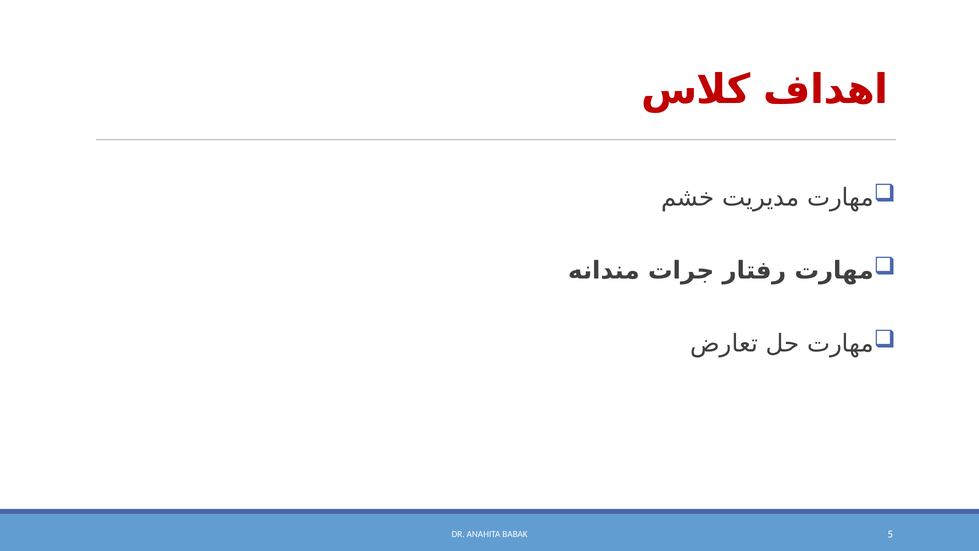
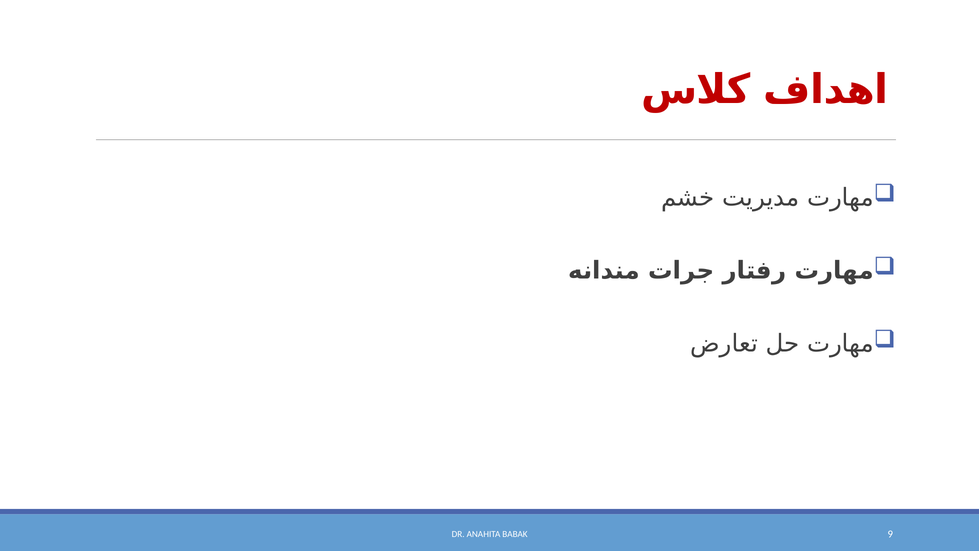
5: 5 -> 9
